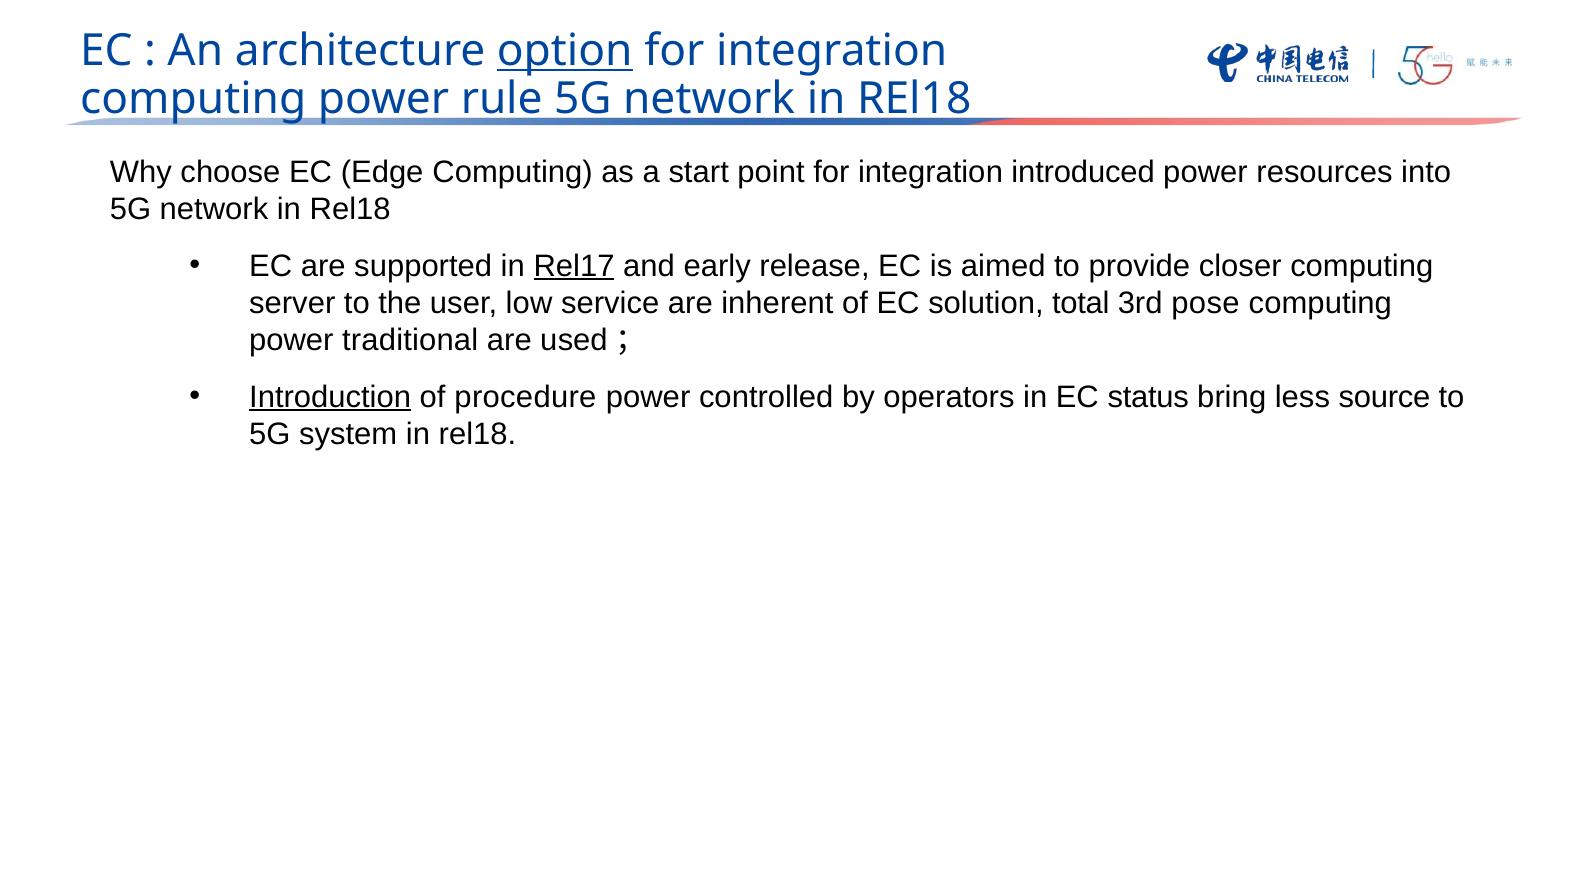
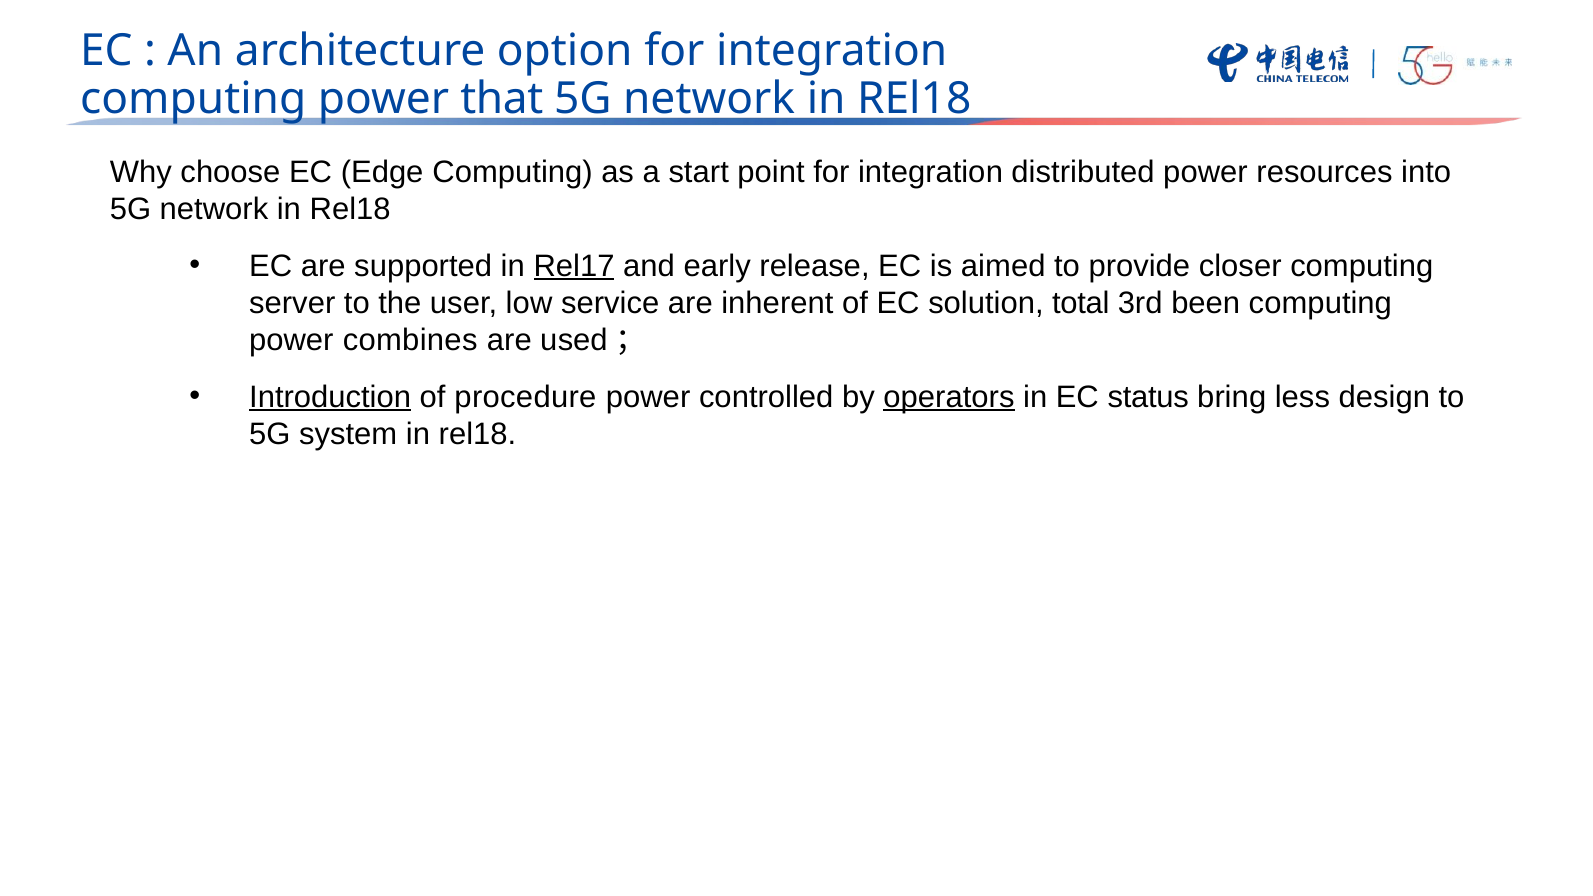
option underline: present -> none
rule: rule -> that
introduced: introduced -> distributed
pose: pose -> been
traditional: traditional -> combines
operators underline: none -> present
source: source -> design
